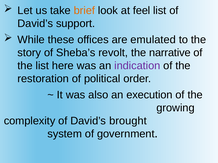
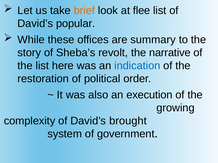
feel: feel -> flee
support: support -> popular
emulated: emulated -> summary
indication colour: purple -> blue
